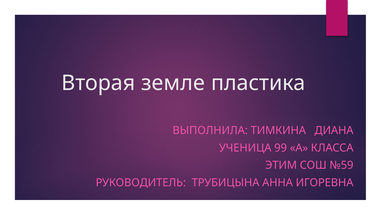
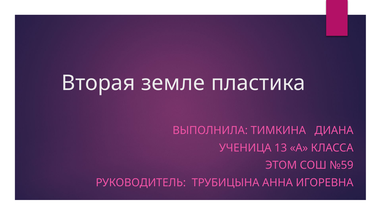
99: 99 -> 13
ЭТИМ: ЭТИМ -> ЭТОМ
